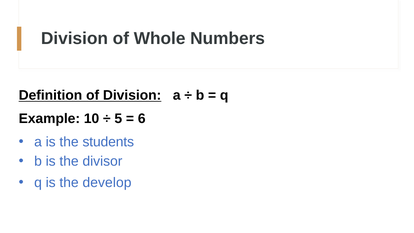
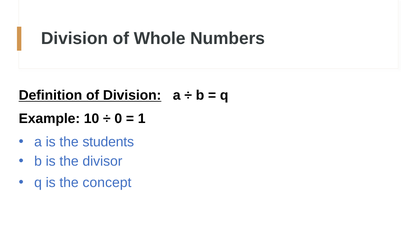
5: 5 -> 0
6: 6 -> 1
develop: develop -> concept
